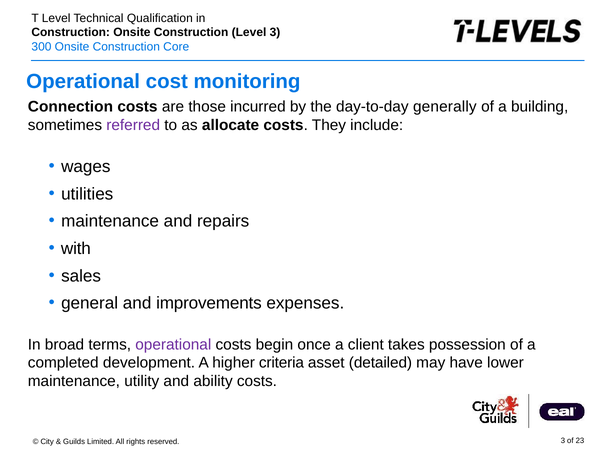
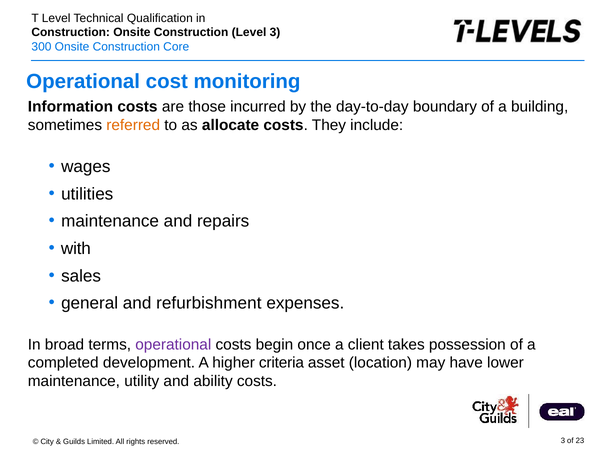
Connection: Connection -> Information
generally: generally -> boundary
referred colour: purple -> orange
improvements: improvements -> refurbishment
detailed: detailed -> location
